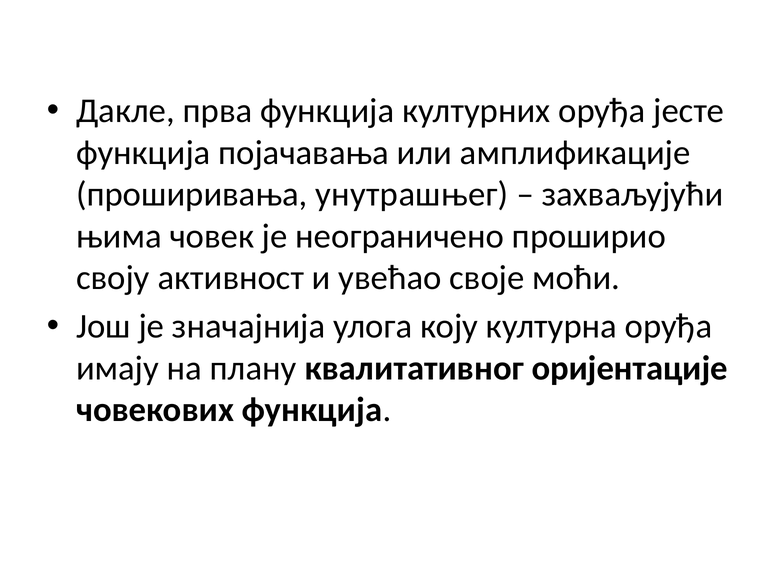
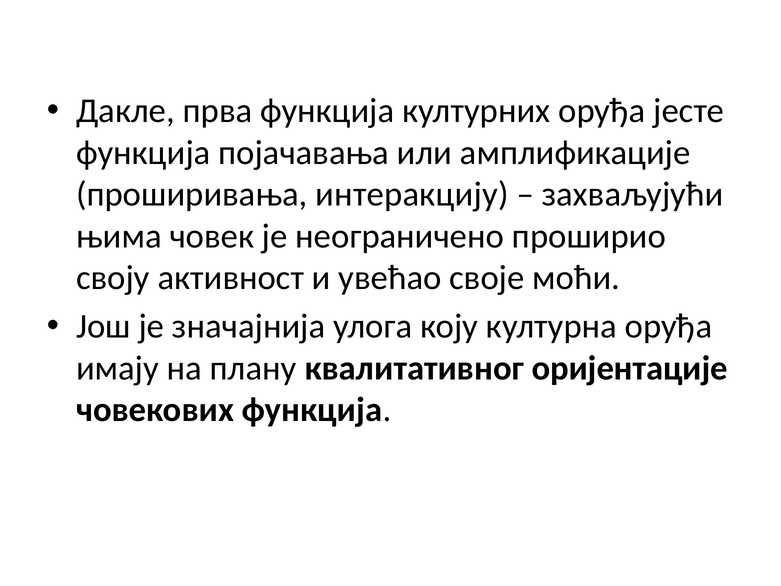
унутрашњег: унутрашњег -> интеракцију
